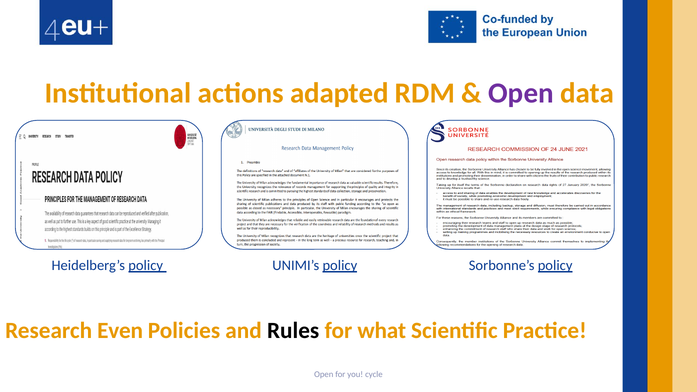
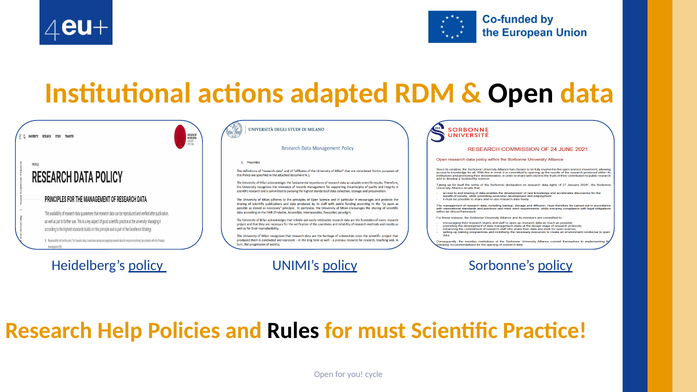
Open at (521, 93) colour: purple -> black
Even: Even -> Help
what: what -> must
